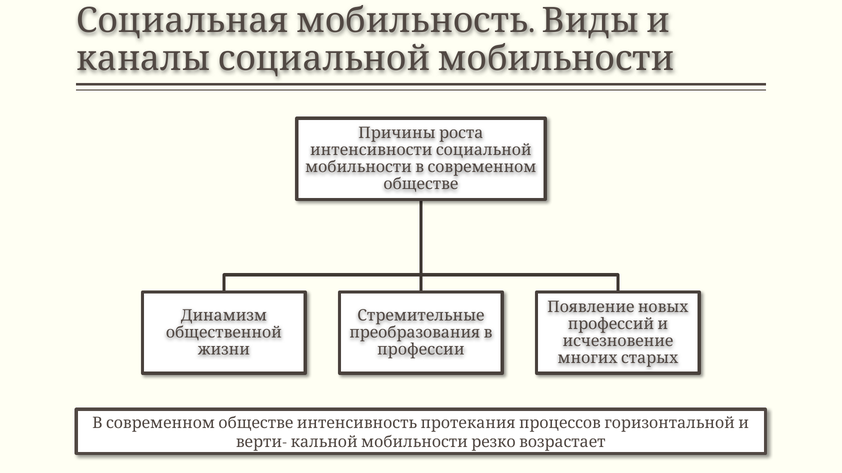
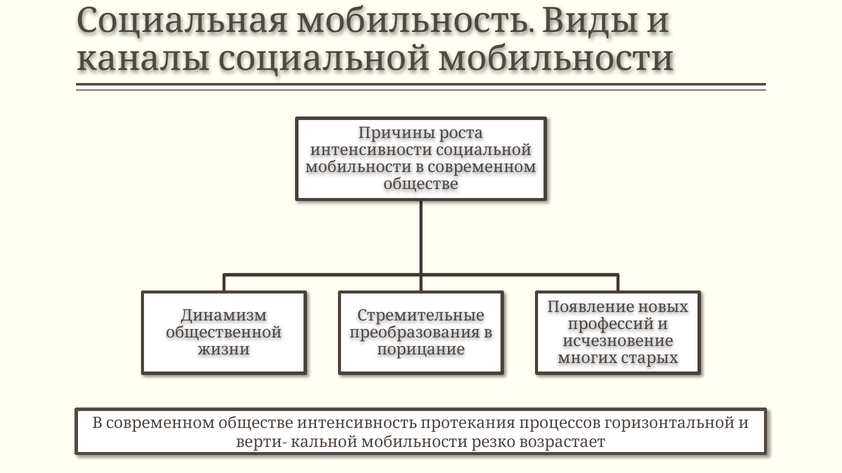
профессии: профессии -> порицание
